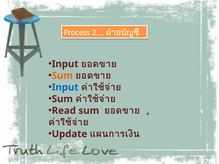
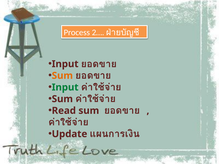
Input at (65, 87) colour: blue -> green
